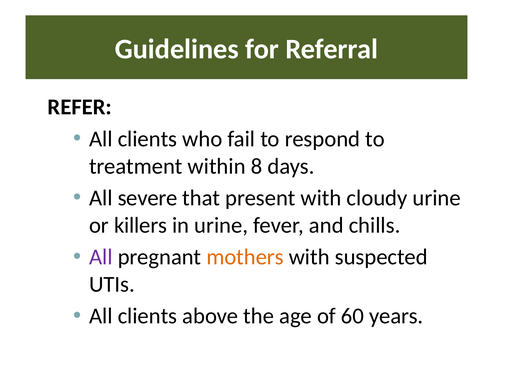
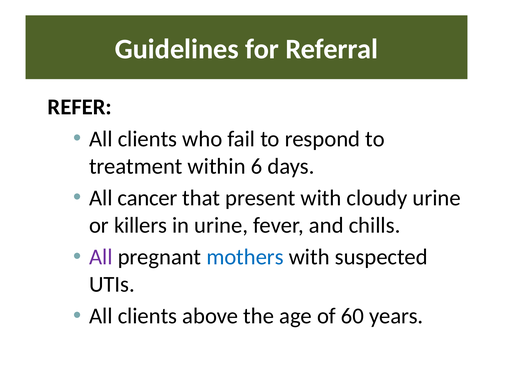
8: 8 -> 6
severe: severe -> cancer
mothers colour: orange -> blue
